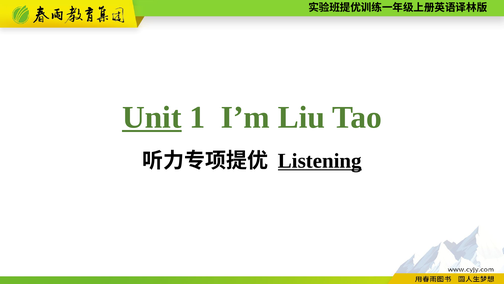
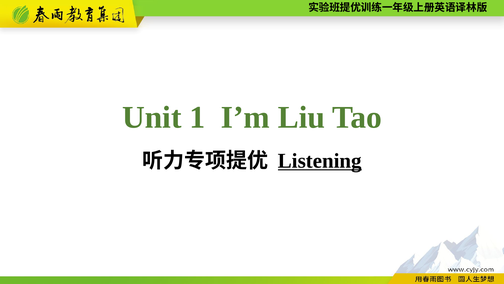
Unit underline: present -> none
